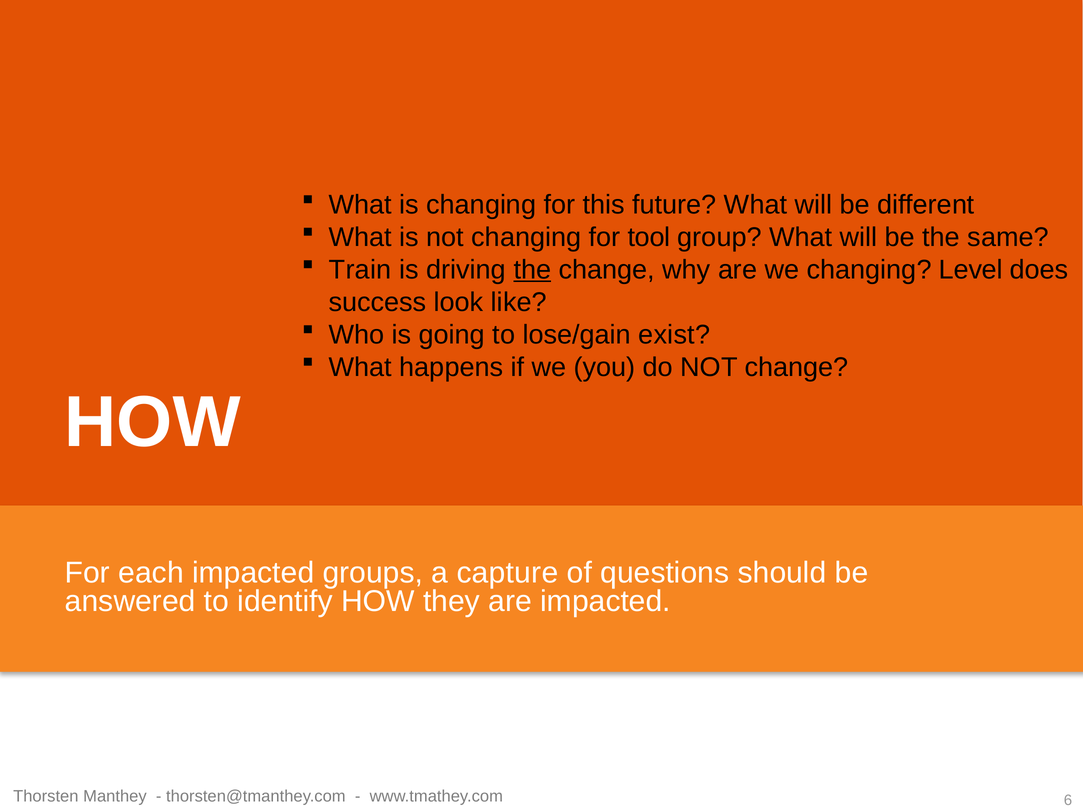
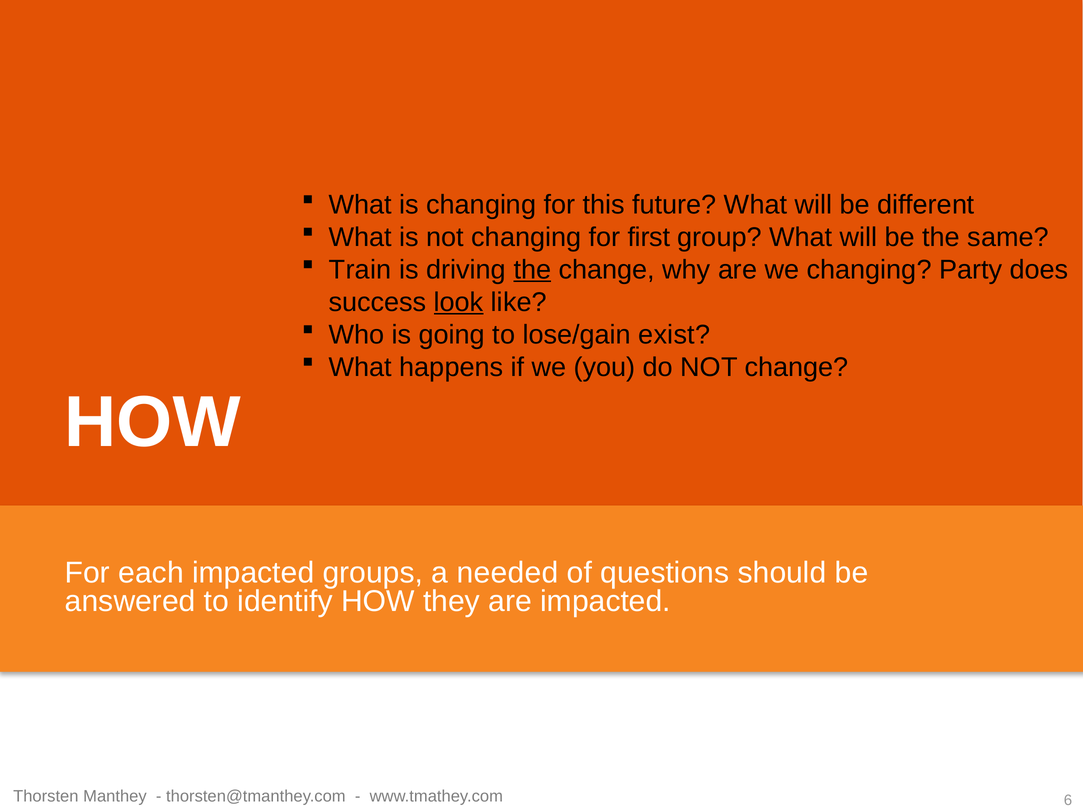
tool: tool -> first
Level: Level -> Party
look underline: none -> present
capture: capture -> needed
